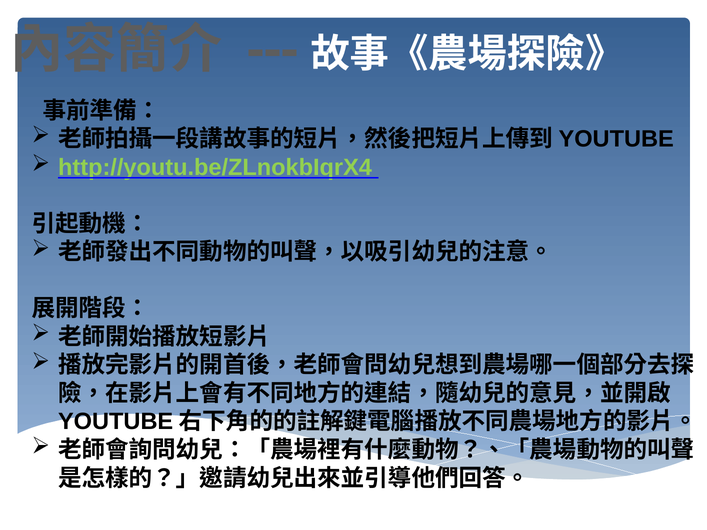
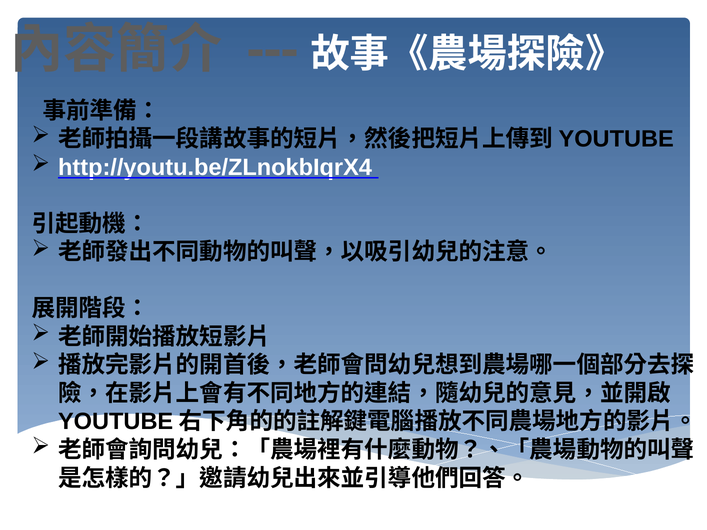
http://youtu.be/ZLnokbIqrX4 colour: light green -> white
